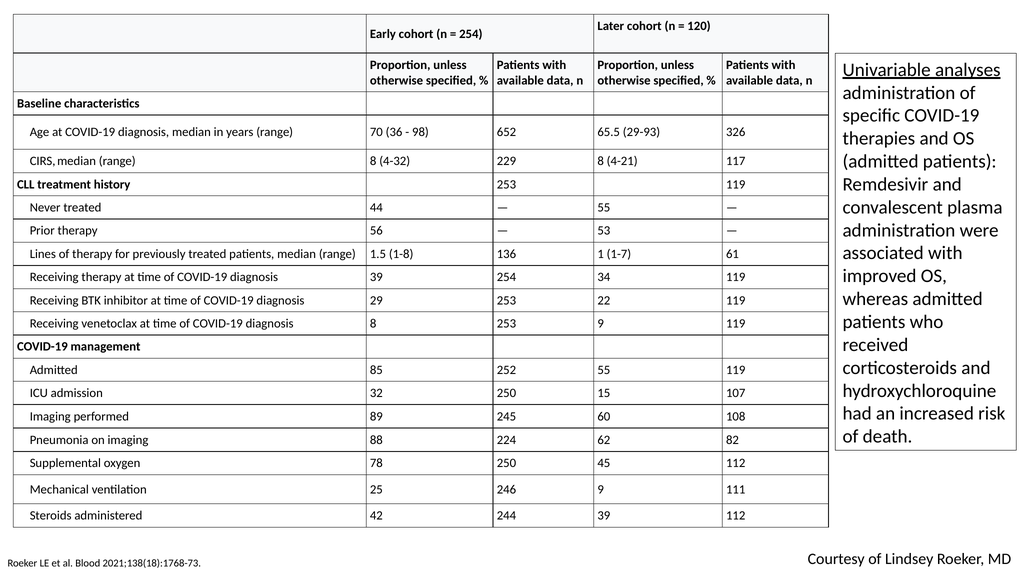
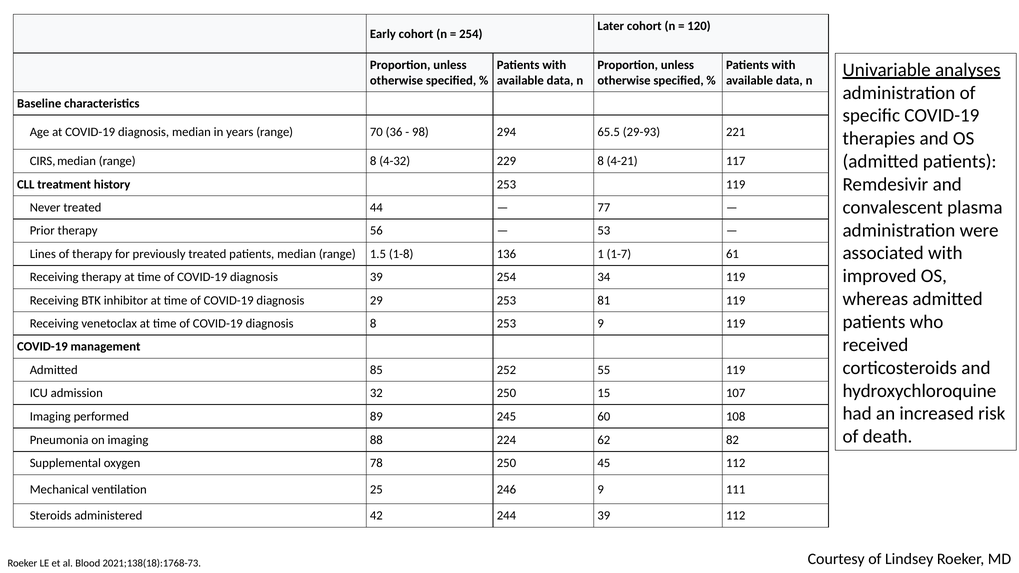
652: 652 -> 294
326: 326 -> 221
55 at (604, 208): 55 -> 77
22: 22 -> 81
